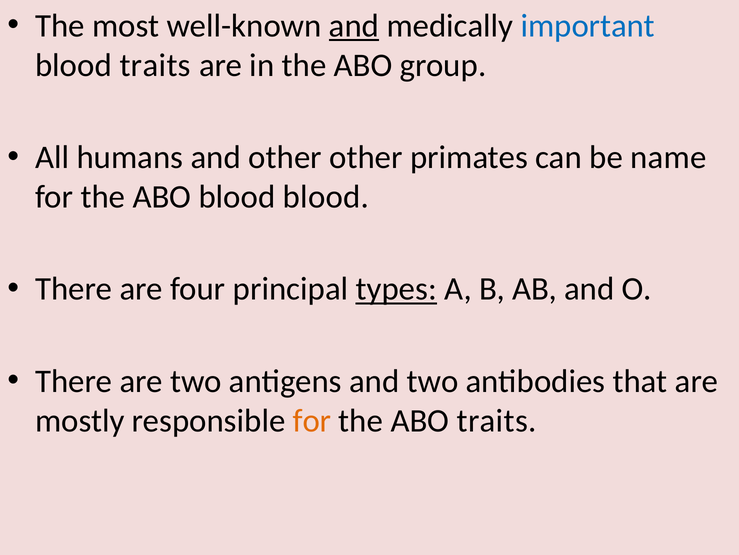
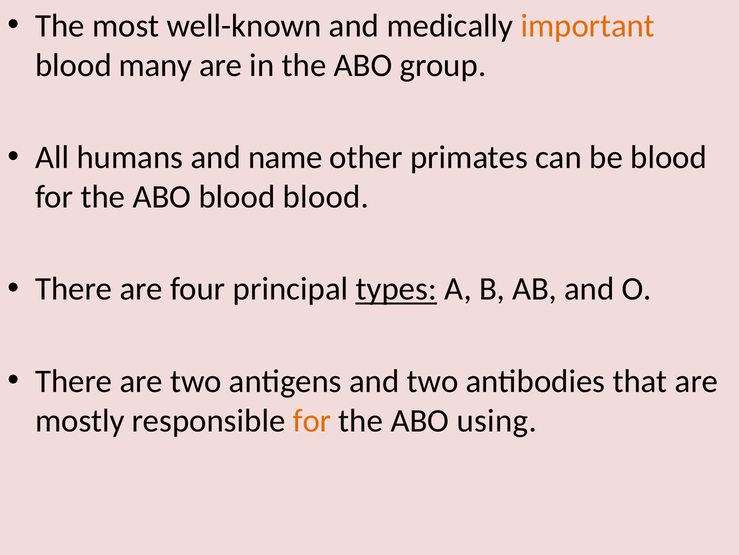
and at (354, 26) underline: present -> none
important colour: blue -> orange
blood traits: traits -> many
and other: other -> name
be name: name -> blood
ABO traits: traits -> using
